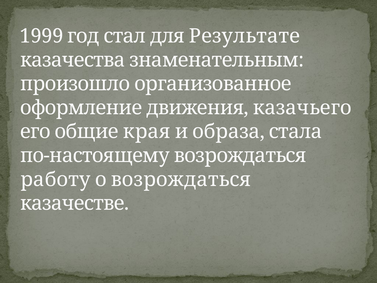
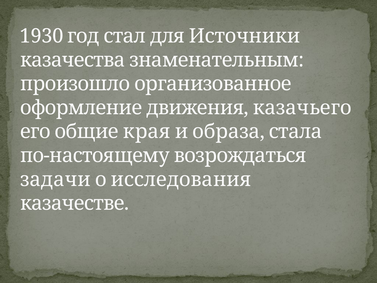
1999: 1999 -> 1930
Результате: Результате -> Источники
работу: работу -> задачи
о возрождаться: возрождаться -> исследования
